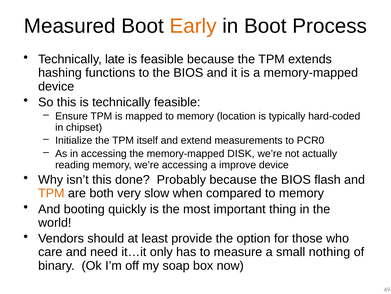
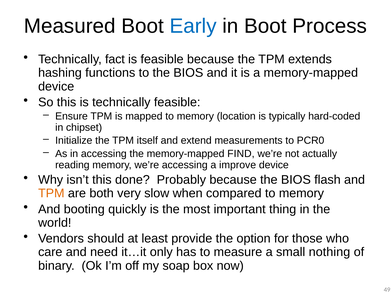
Early colour: orange -> blue
late: late -> fact
DISK: DISK -> FIND
